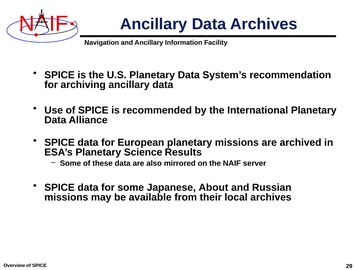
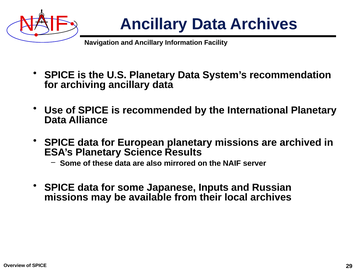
About: About -> Inputs
